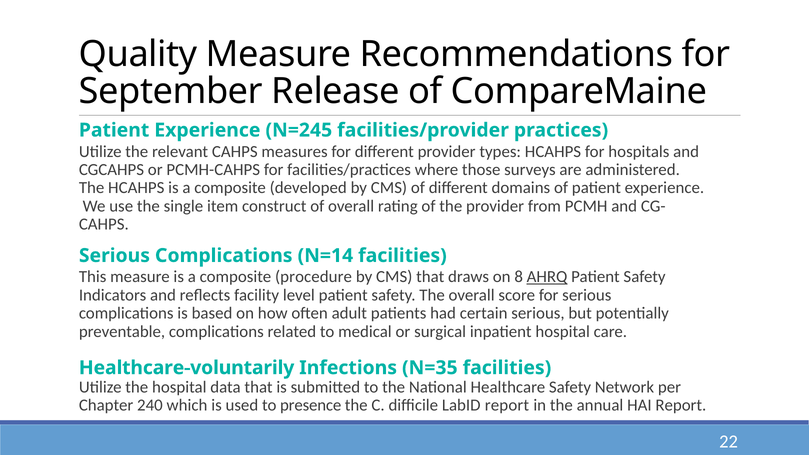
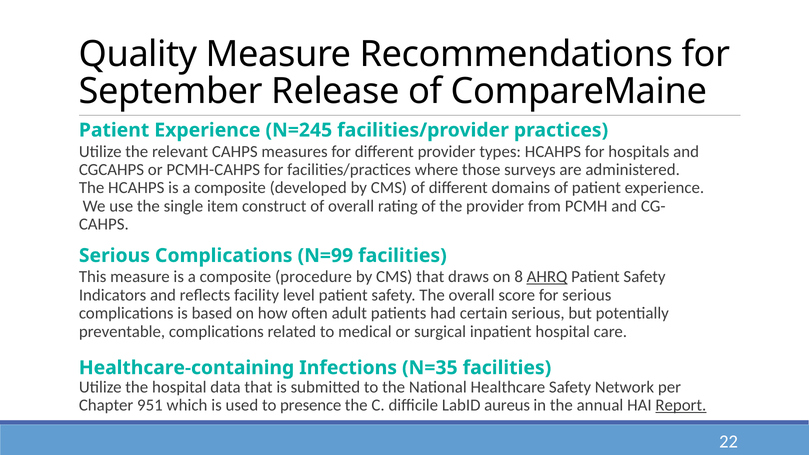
N=14: N=14 -> N=99
Healthcare-voluntarily: Healthcare-voluntarily -> Healthcare-containing
240: 240 -> 951
LabID report: report -> aureus
Report at (681, 405) underline: none -> present
